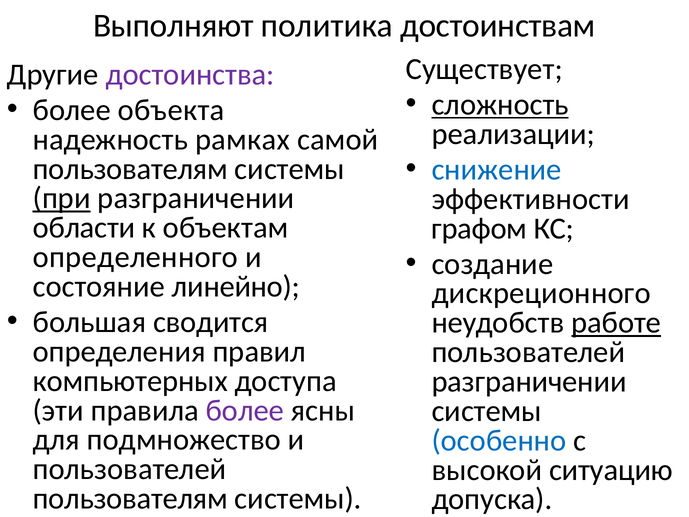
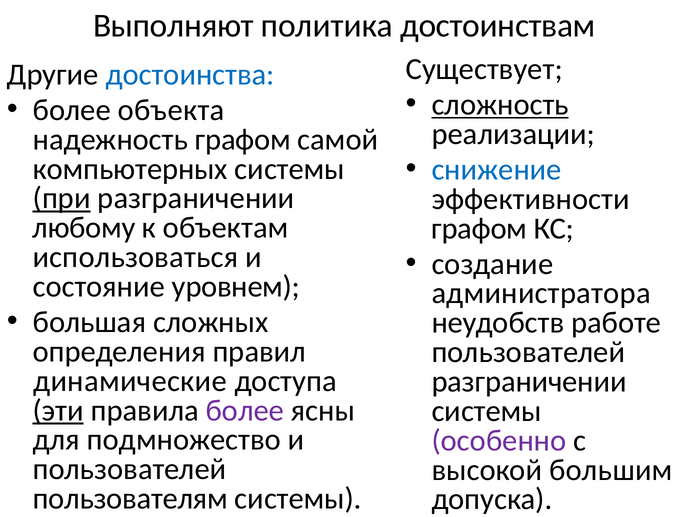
достоинства colour: purple -> blue
надежность рамках: рамках -> графом
пользователям at (130, 169): пользователям -> компьютерных
области: области -> любому
определенного: определенного -> использоваться
линейно: линейно -> уровнем
дискреционного: дискреционного -> администратора
сводится: сводится -> сложных
работе underline: present -> none
компьютерных: компьютерных -> динамические
эти underline: none -> present
особенно colour: blue -> purple
ситуацию: ситуацию -> большим
